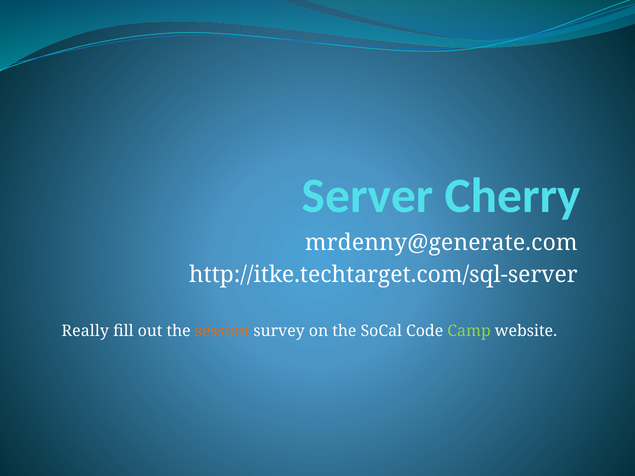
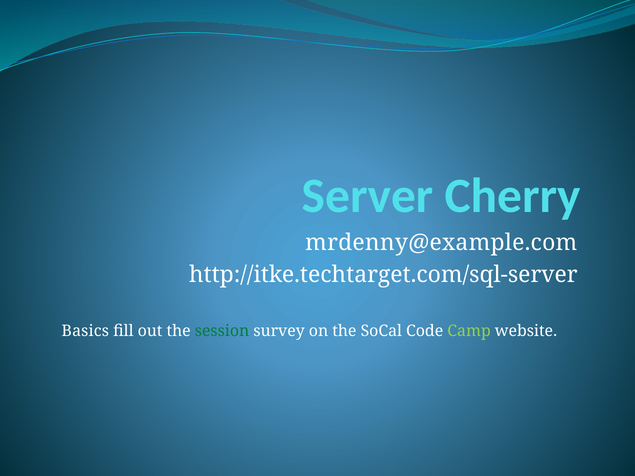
mrdenny@generate.com: mrdenny@generate.com -> mrdenny@example.com
Really: Really -> Basics
session colour: orange -> green
